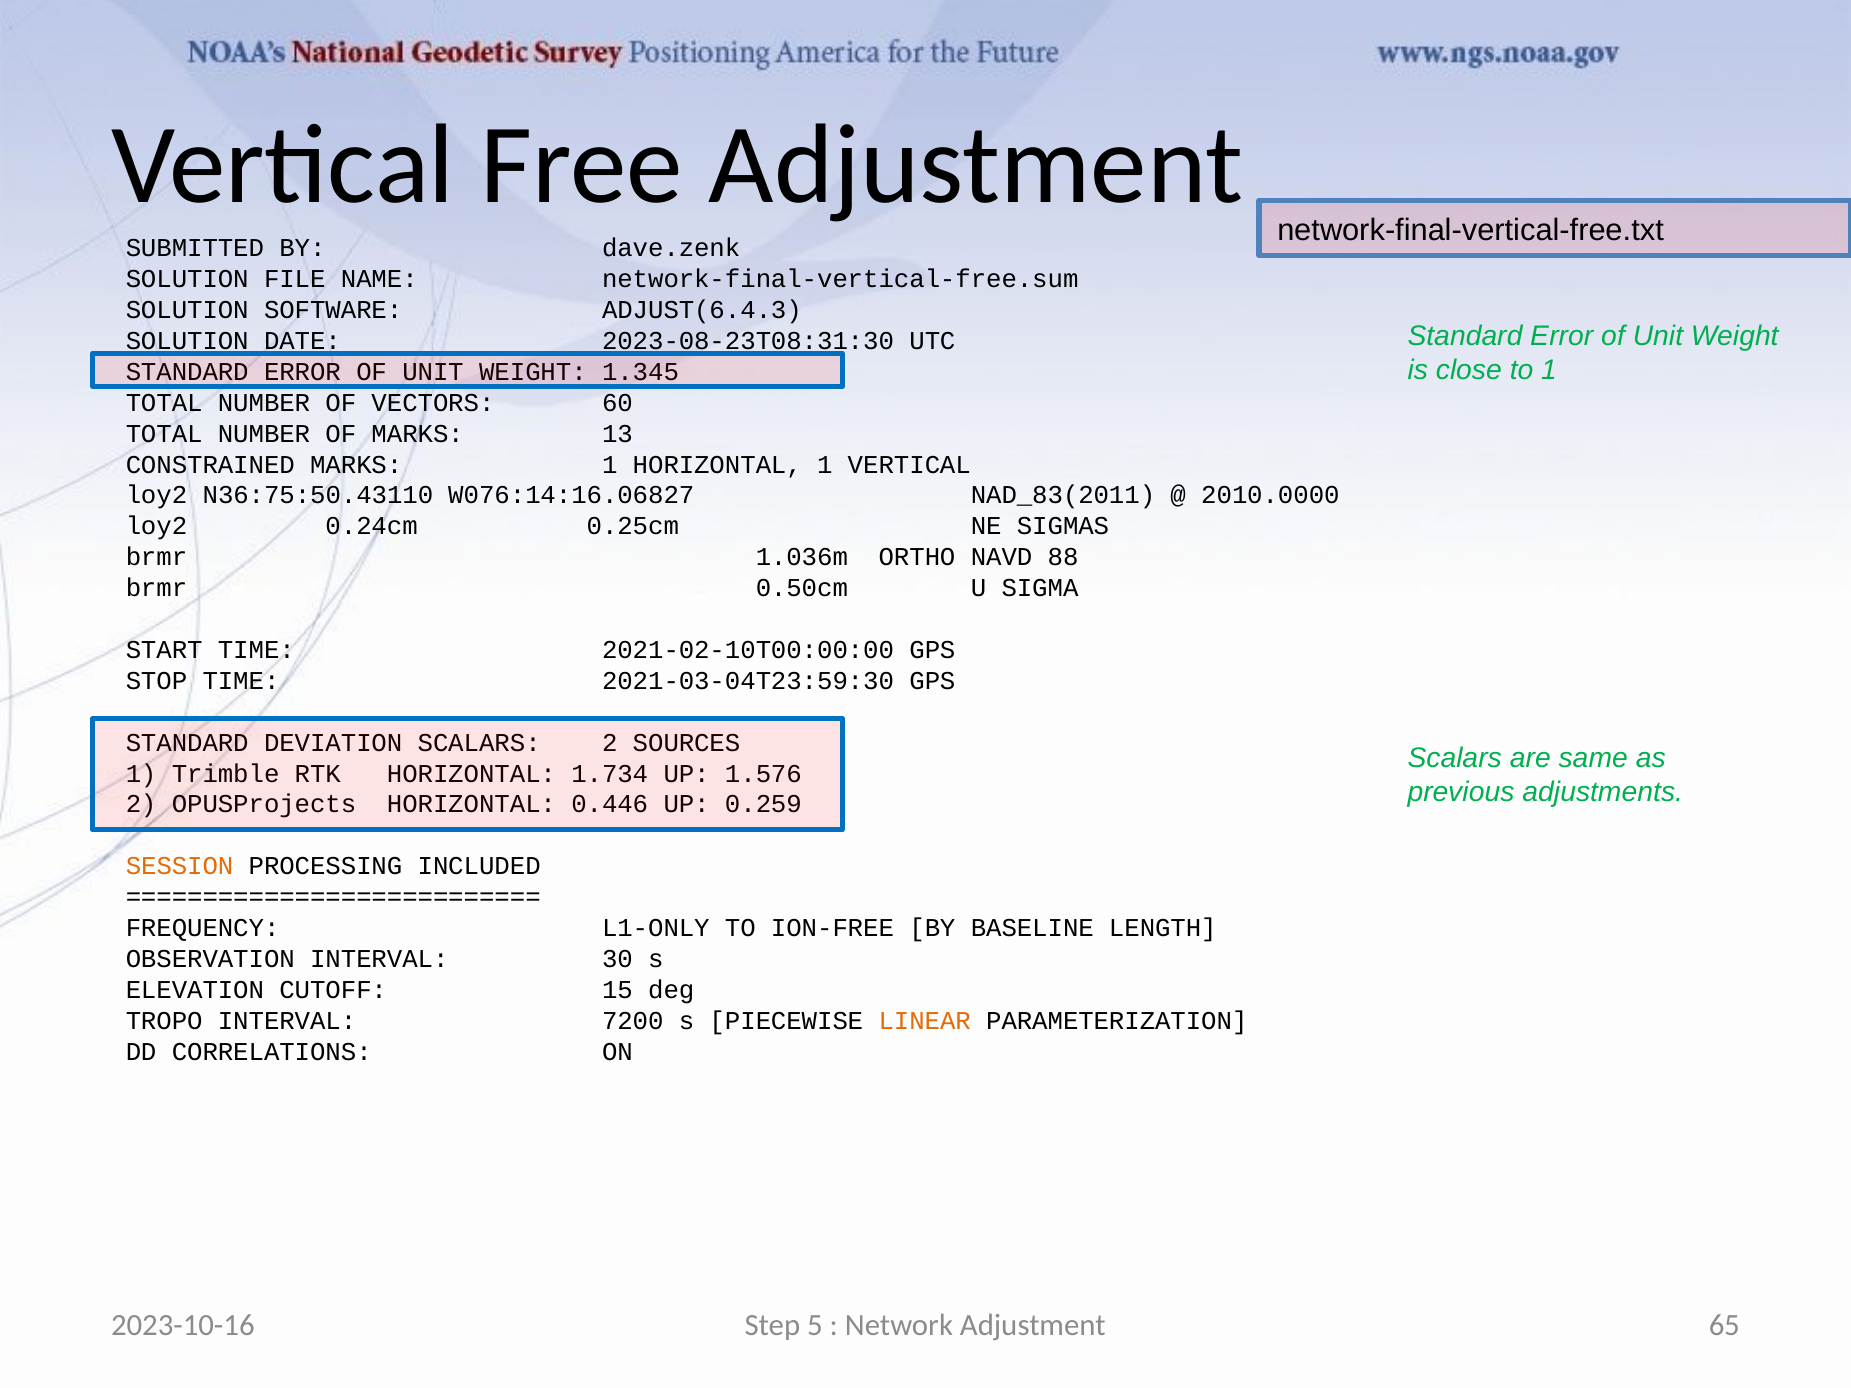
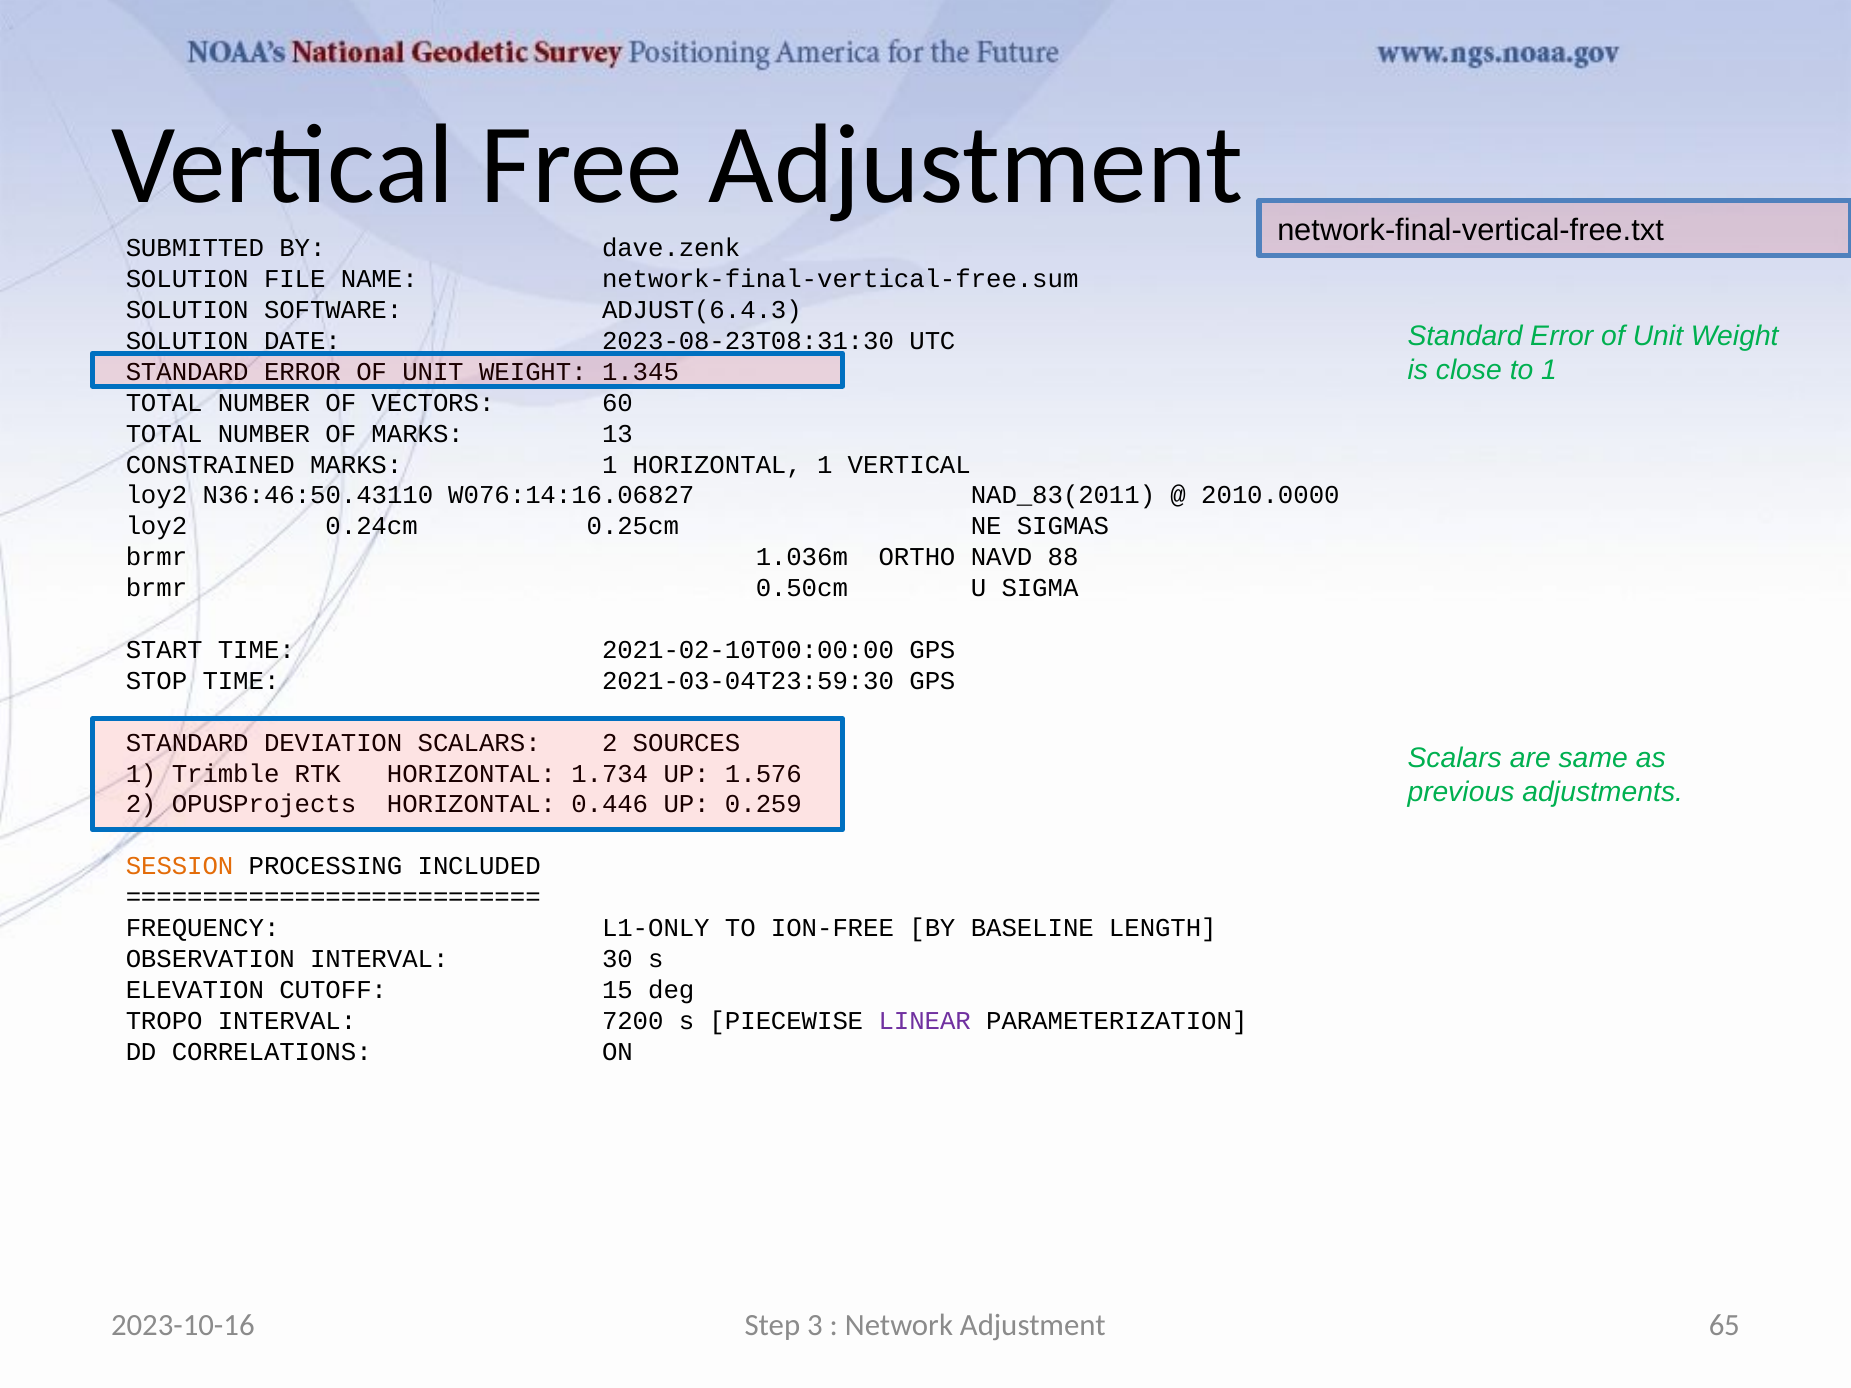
N36:75:50.43110: N36:75:50.43110 -> N36:46:50.43110
LINEAR colour: orange -> purple
5: 5 -> 3
